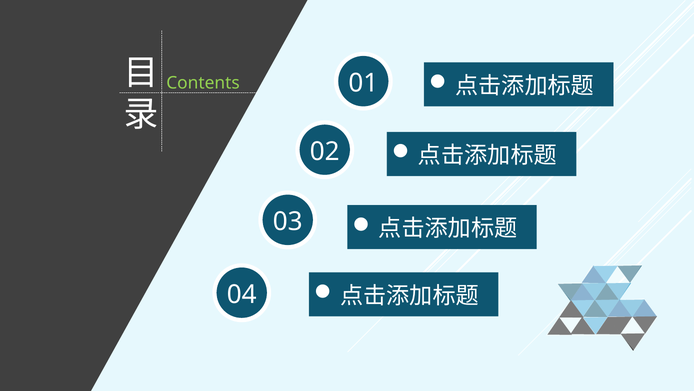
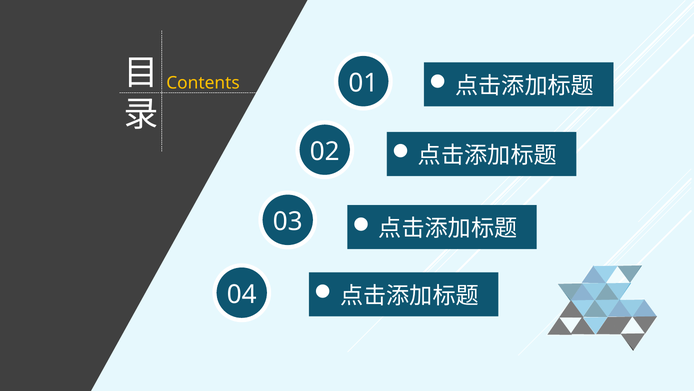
Contents colour: light green -> yellow
